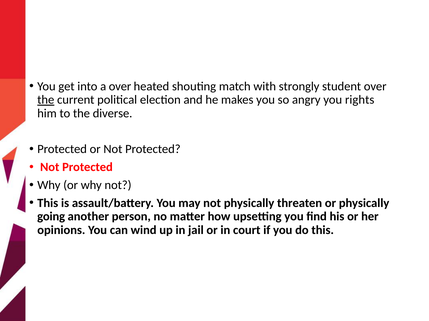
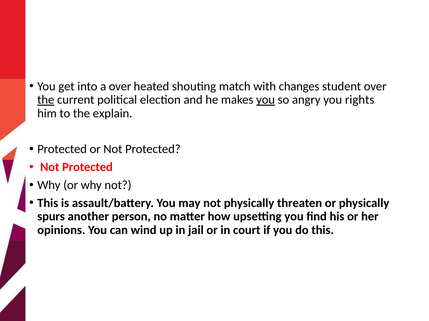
strongly: strongly -> changes
you at (266, 100) underline: none -> present
diverse: diverse -> explain
going: going -> spurs
